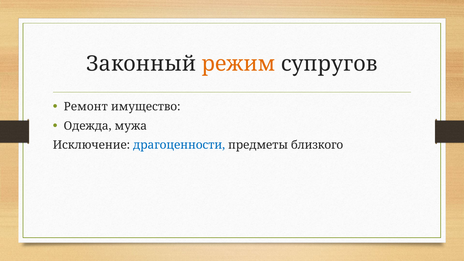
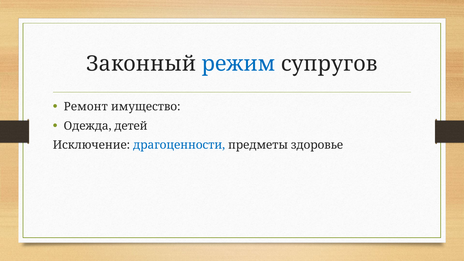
режим colour: orange -> blue
мужа: мужа -> детей
близкого: близкого -> здоровье
